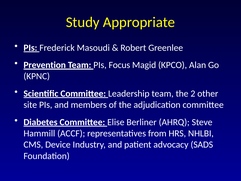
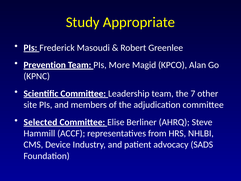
Focus: Focus -> More
2: 2 -> 7
Diabetes: Diabetes -> Selected
